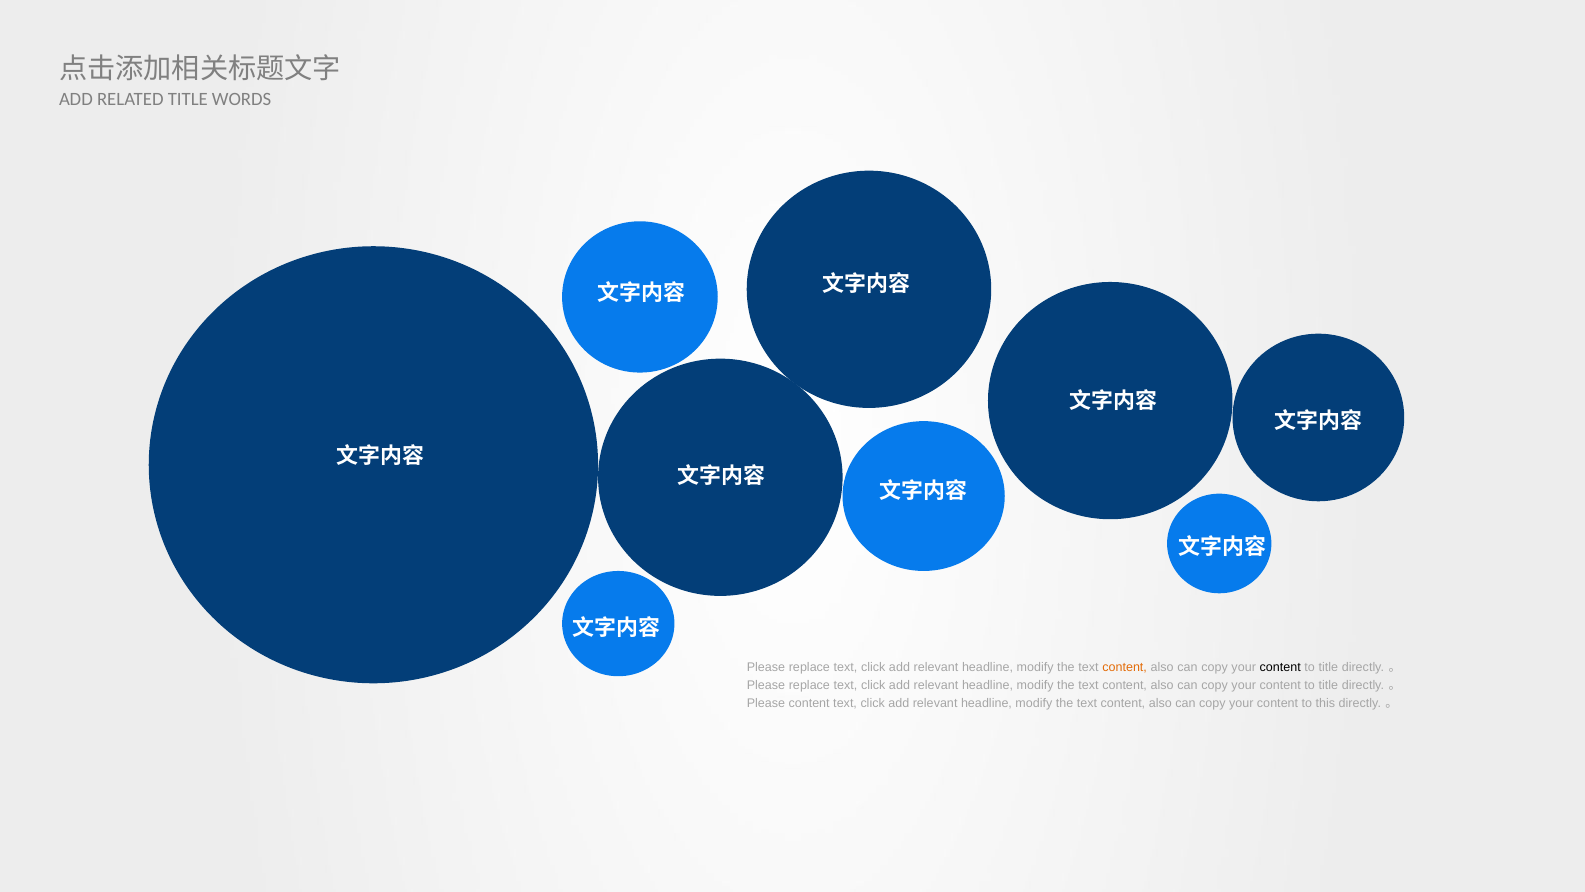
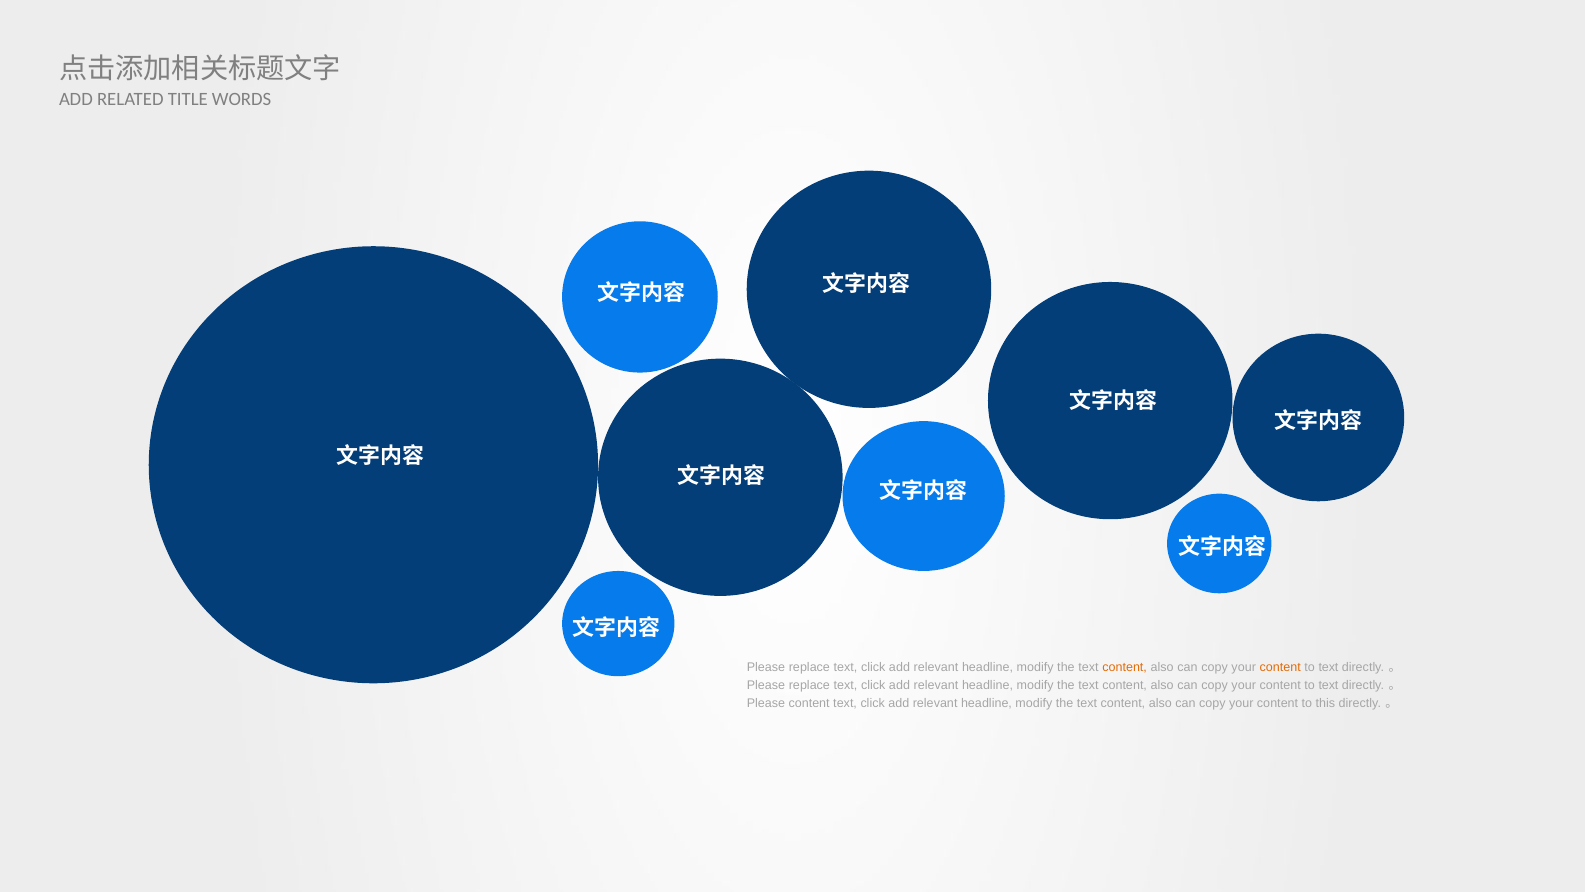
content at (1280, 667) colour: black -> orange
title at (1328, 667): title -> text
title at (1328, 685): title -> text
